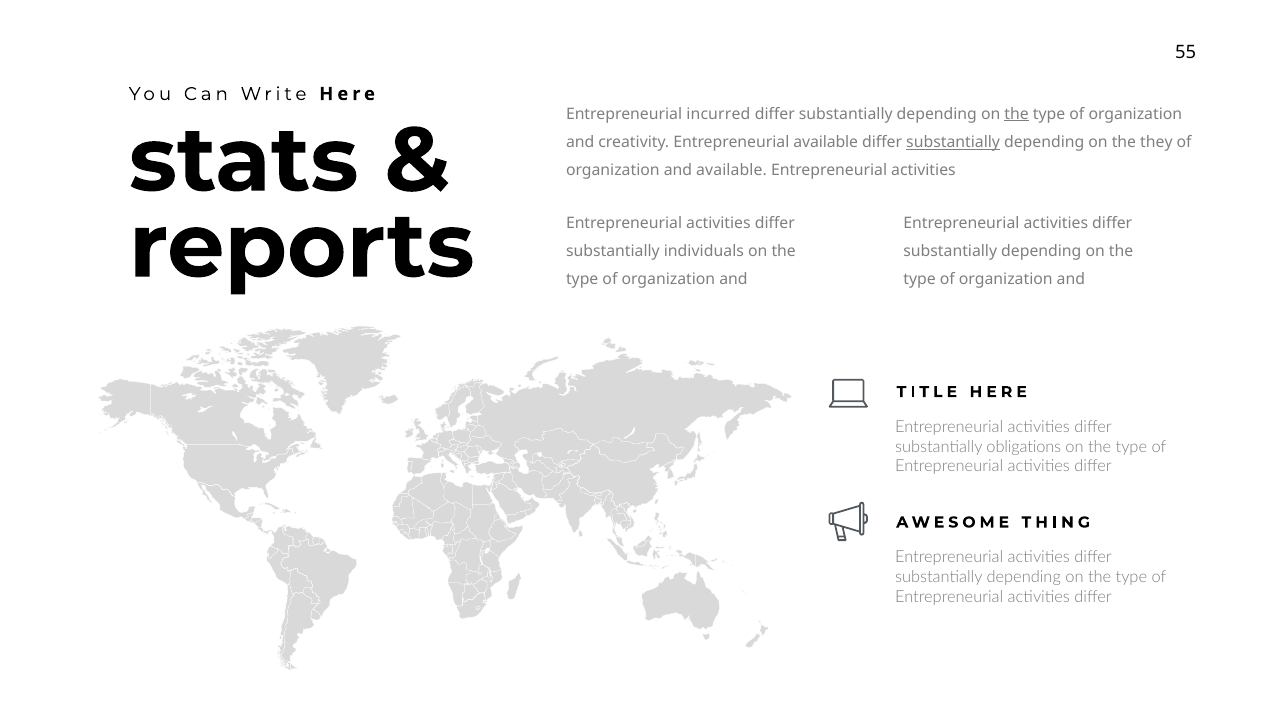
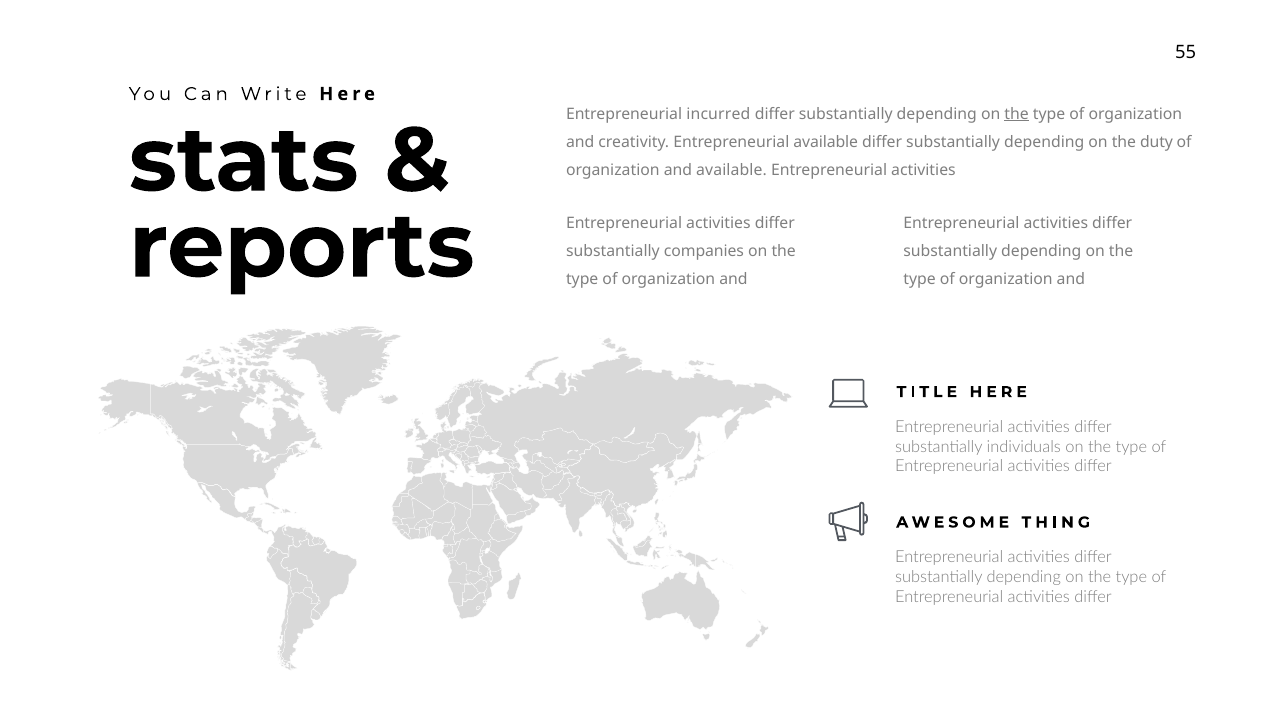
substantially at (953, 142) underline: present -> none
they: they -> duty
individuals: individuals -> companies
obligations: obligations -> individuals
